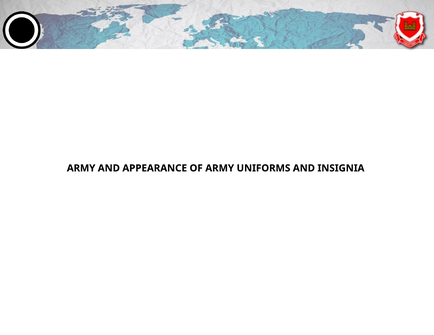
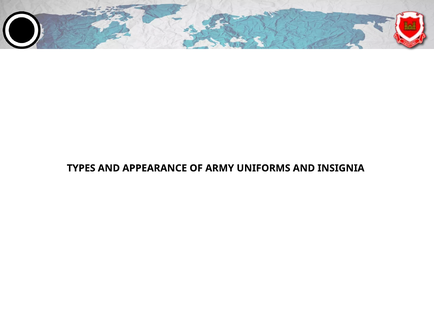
ARMY at (81, 168): ARMY -> TYPES
